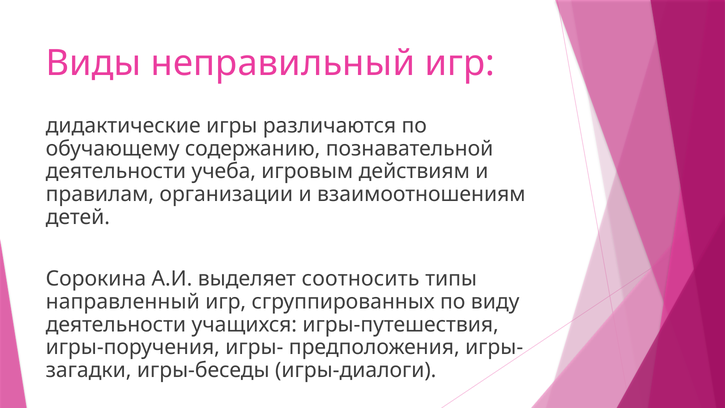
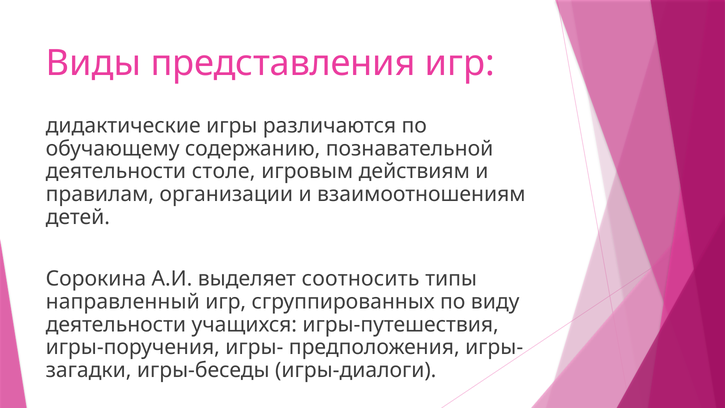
неправильный: неправильный -> представления
учеба: учеба -> столе
